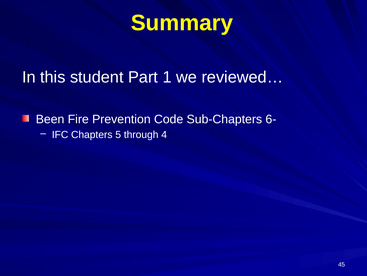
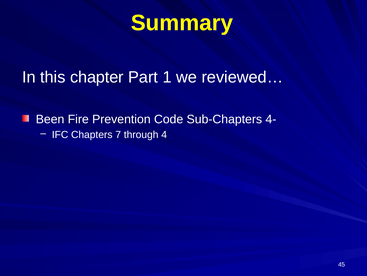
student: student -> chapter
6-: 6- -> 4-
5: 5 -> 7
